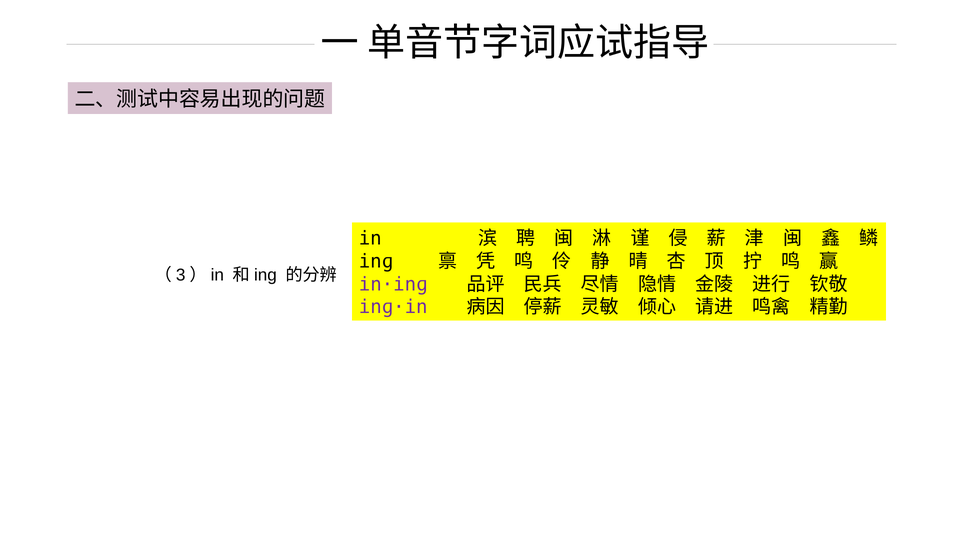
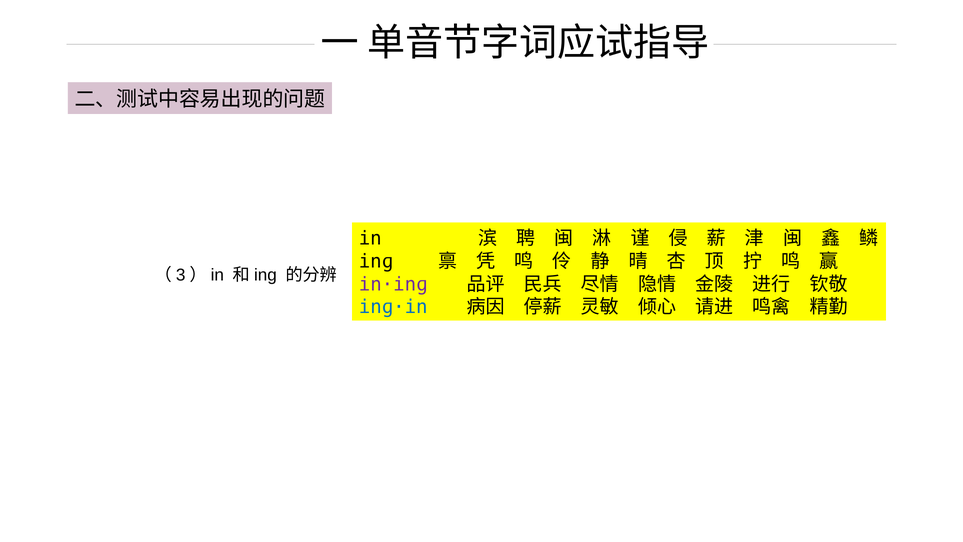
inɡ·in colour: purple -> blue
